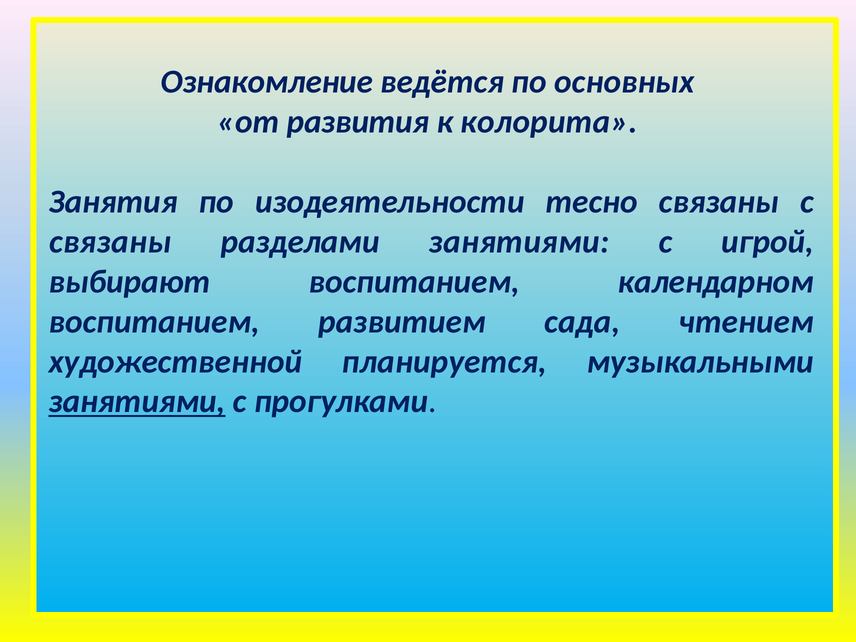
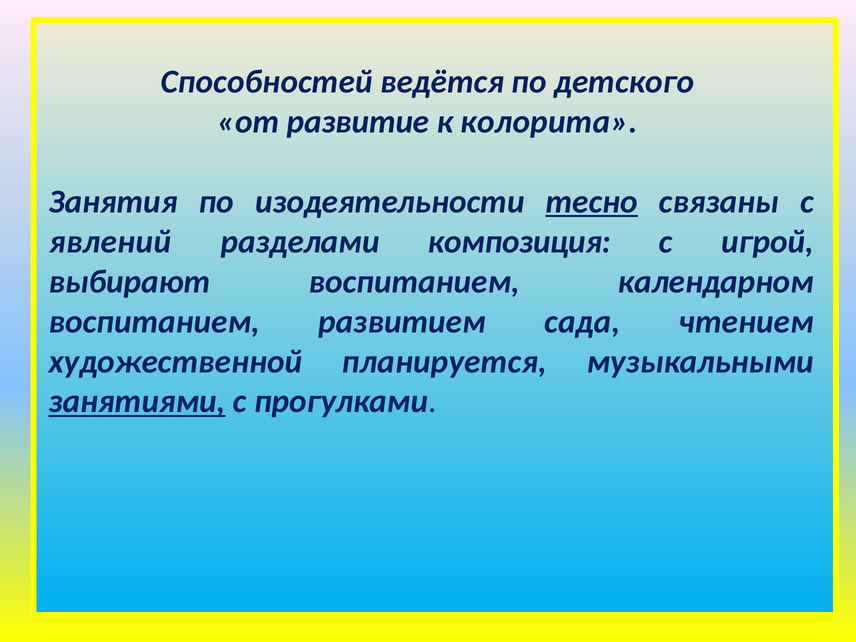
Ознакомление: Ознакомление -> Способностей
основных: основных -> детского
развития: развития -> развитие
тесно underline: none -> present
связаны at (110, 242): связаны -> явлений
разделами занятиями: занятиями -> композиция
